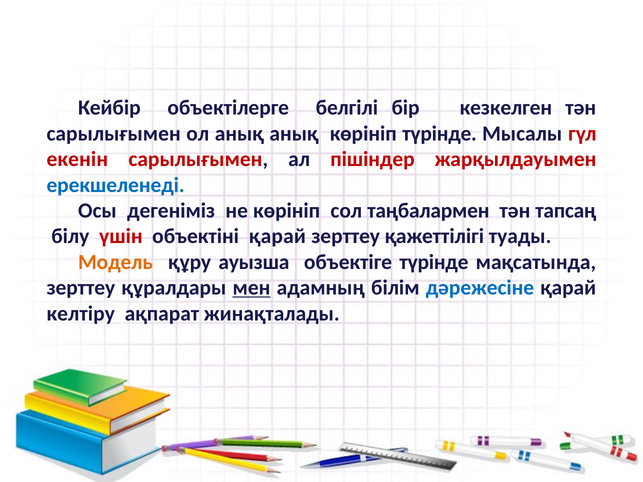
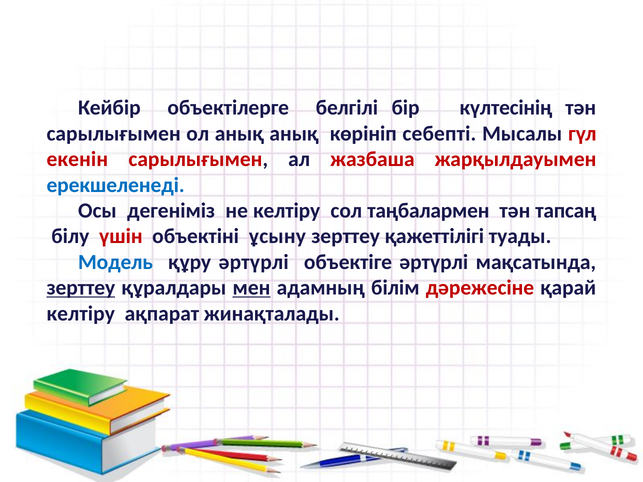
кезкелген: кезкелген -> күлтесінің
көрініп түрінде: түрінде -> себепті
пішіндер: пішіндер -> жазбаша
не көрініп: көрініп -> келтіру
объектіні қарай: қарай -> ұсыну
Модель colour: orange -> blue
құру ауызша: ауызша -> әртүрлі
объектіге түрінде: түрінде -> әртүрлі
зерттеу at (81, 288) underline: none -> present
дәрежесіне colour: blue -> red
